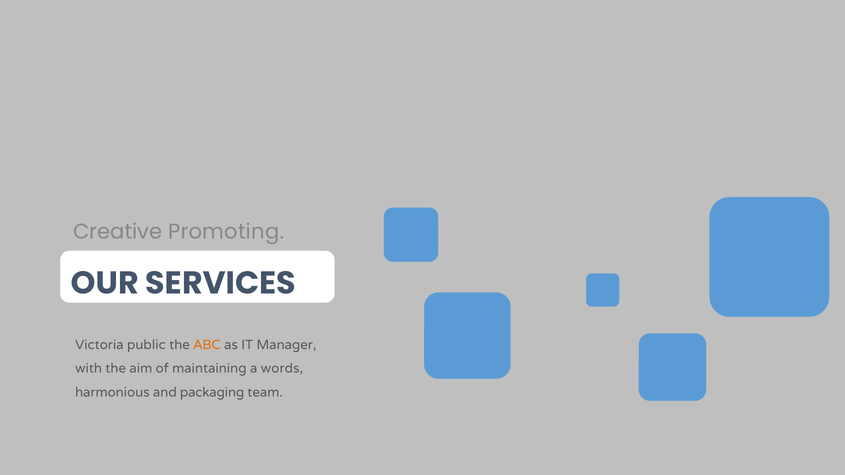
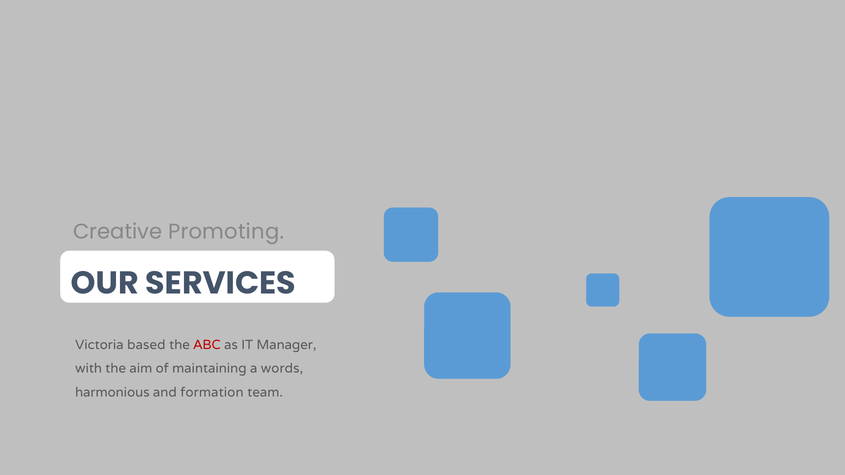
public: public -> based
ABC colour: orange -> red
packaging: packaging -> formation
